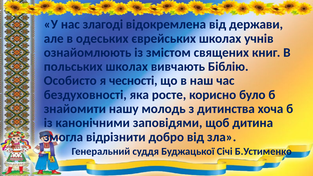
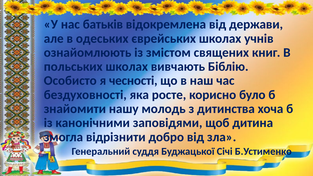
злагоді: злагоді -> батьків
